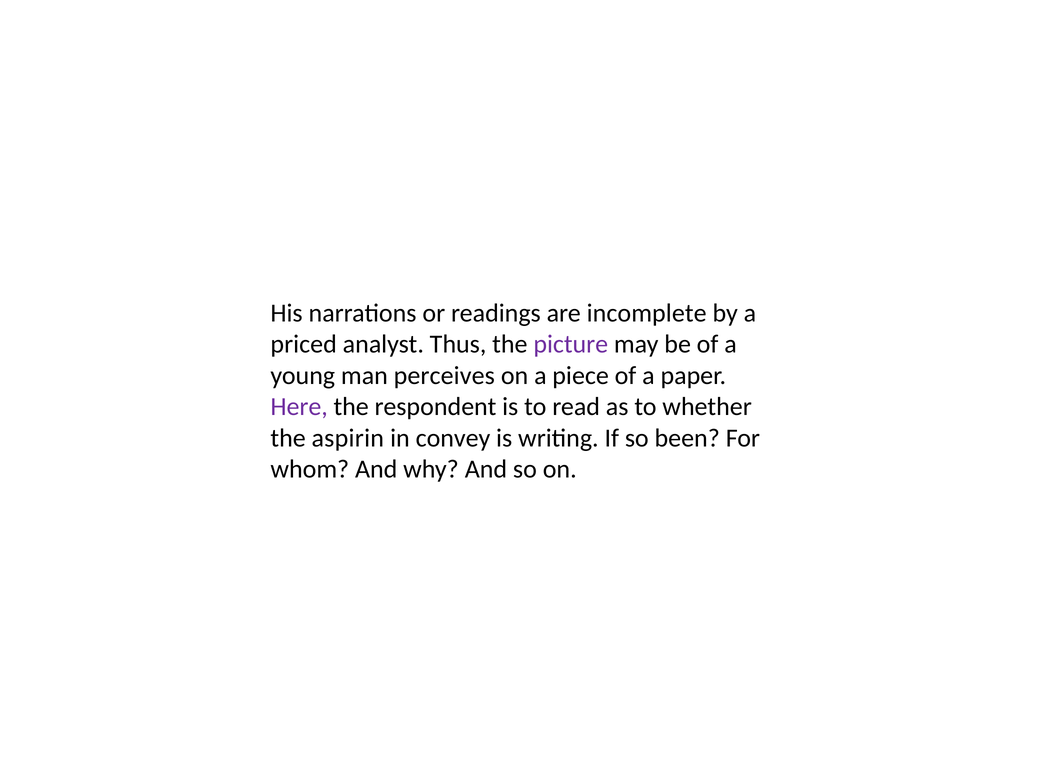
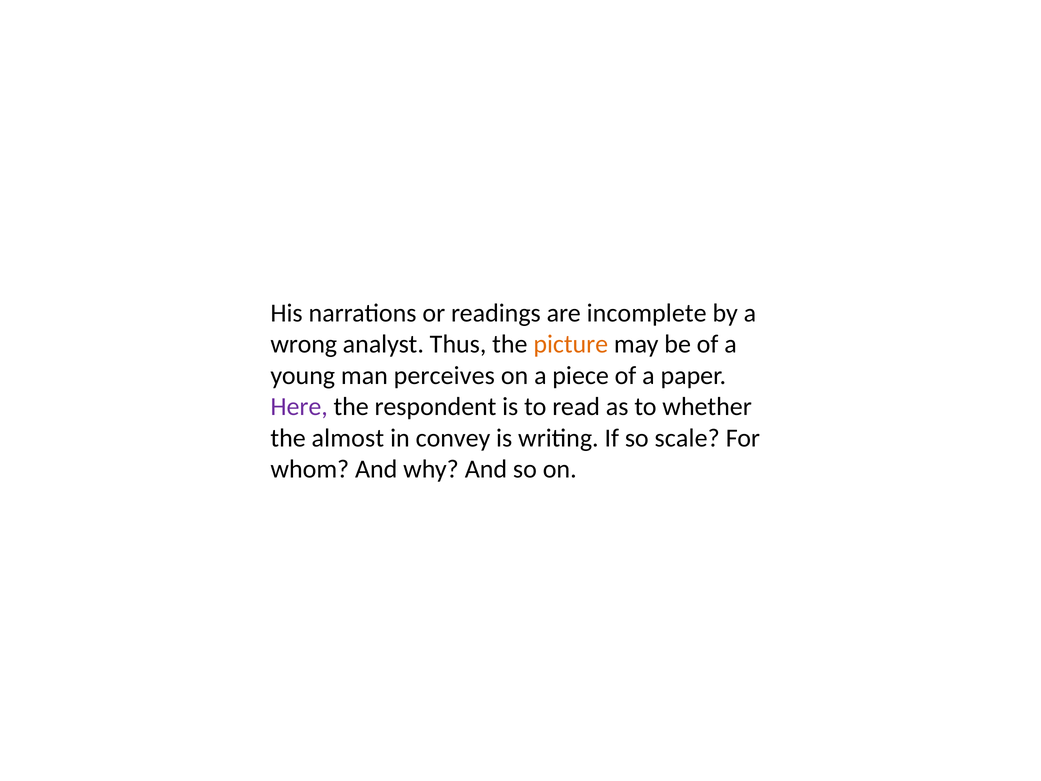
priced: priced -> wrong
picture colour: purple -> orange
aspirin: aspirin -> almost
been: been -> scale
